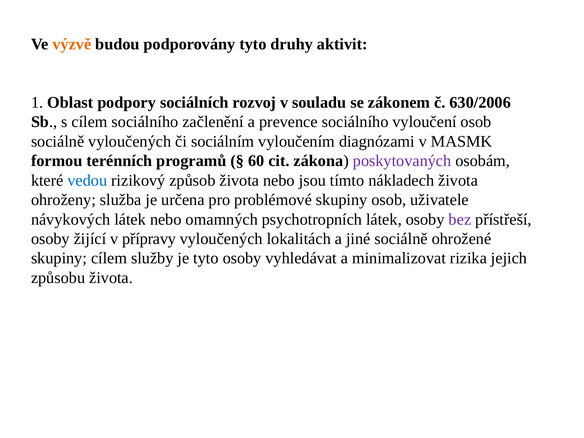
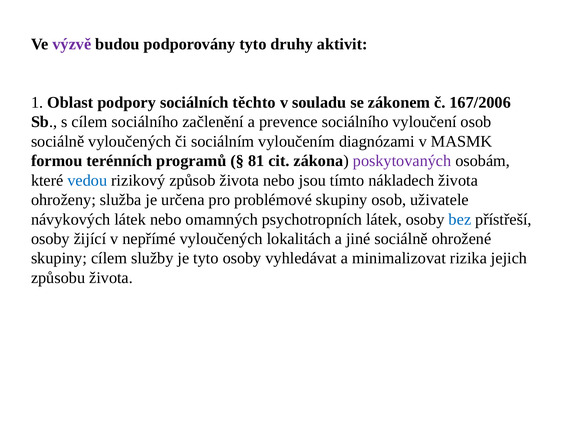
výzvě colour: orange -> purple
rozvoj: rozvoj -> těchto
630/2006: 630/2006 -> 167/2006
60: 60 -> 81
bez colour: purple -> blue
přípravy: přípravy -> nepřímé
